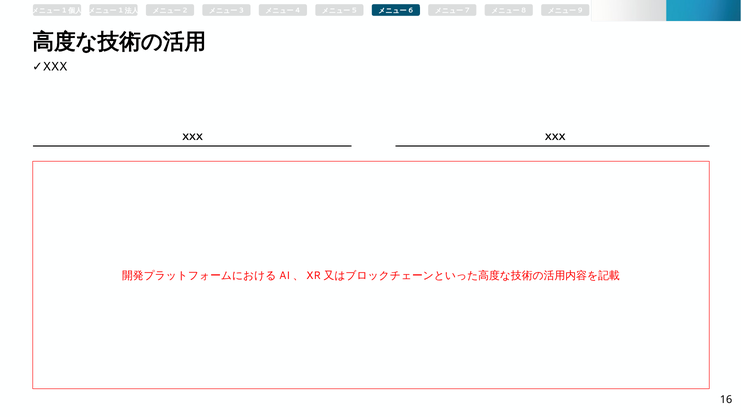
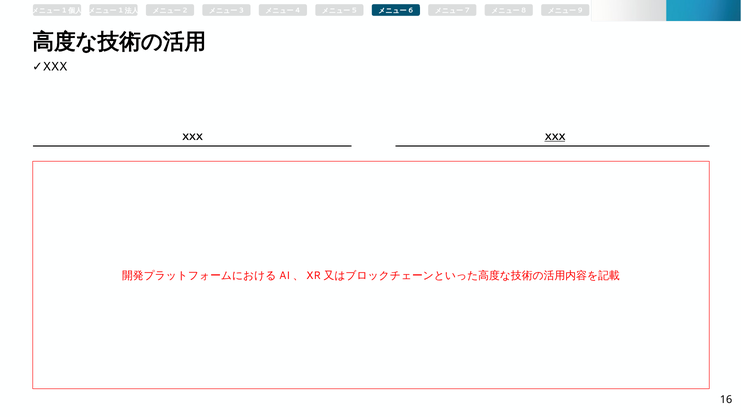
XXX at (555, 137) underline: none -> present
